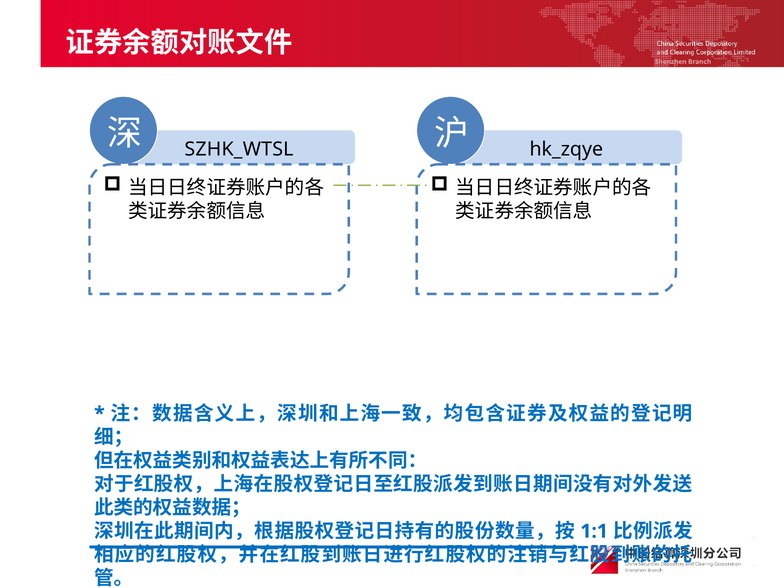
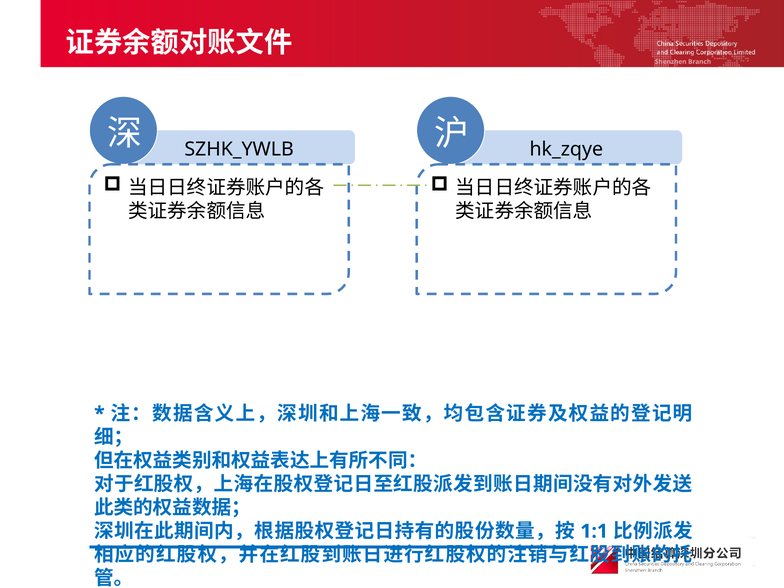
SZHK_WTSL: SZHK_WTSL -> SZHK_YWLB
